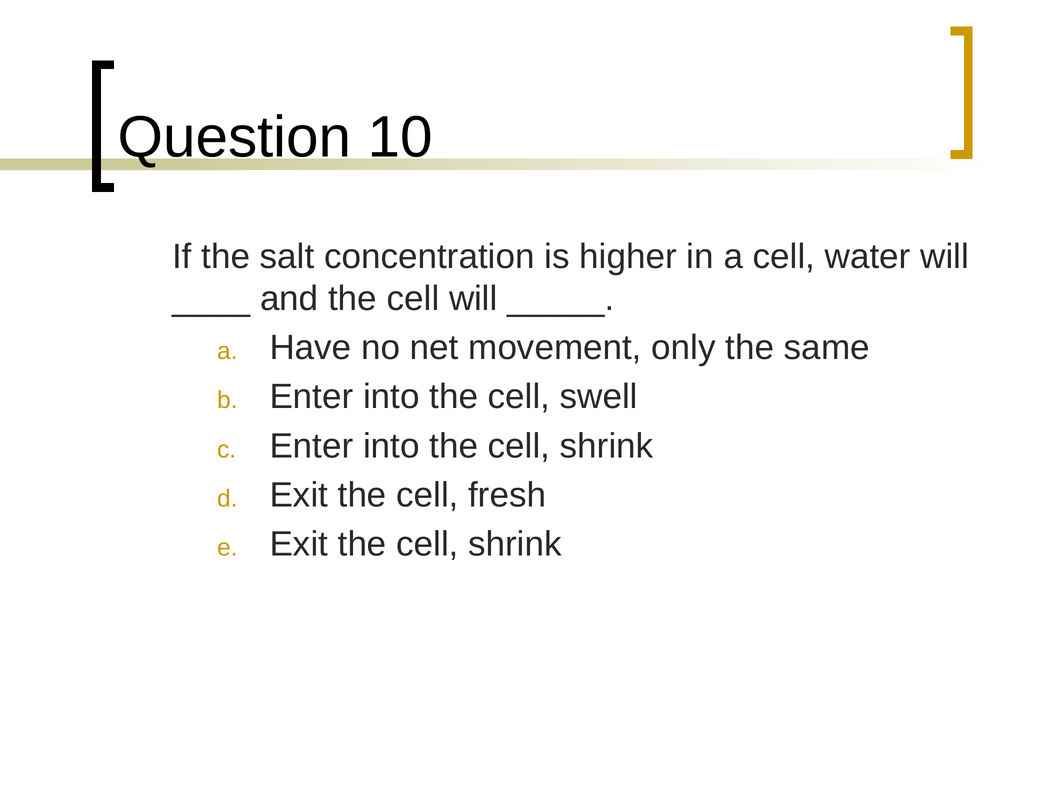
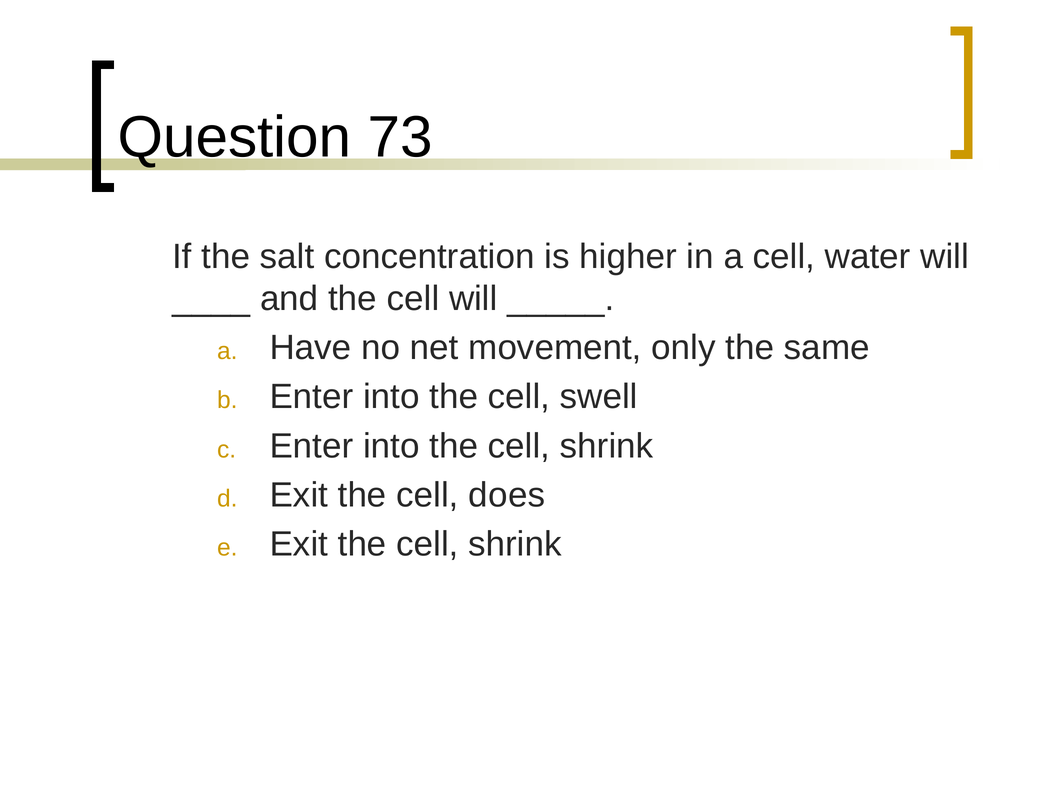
10: 10 -> 73
fresh: fresh -> does
